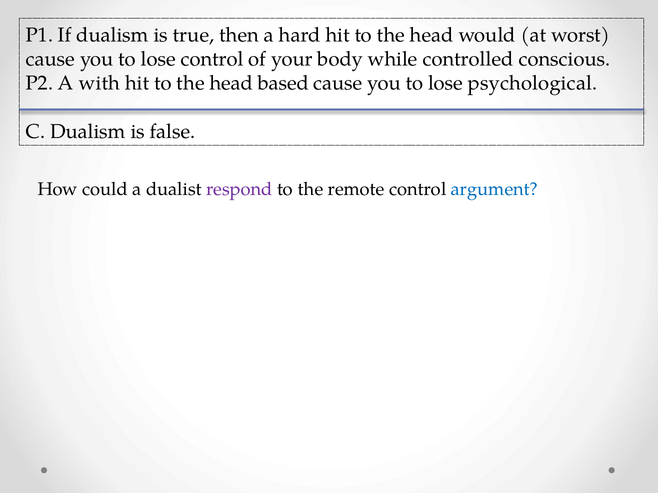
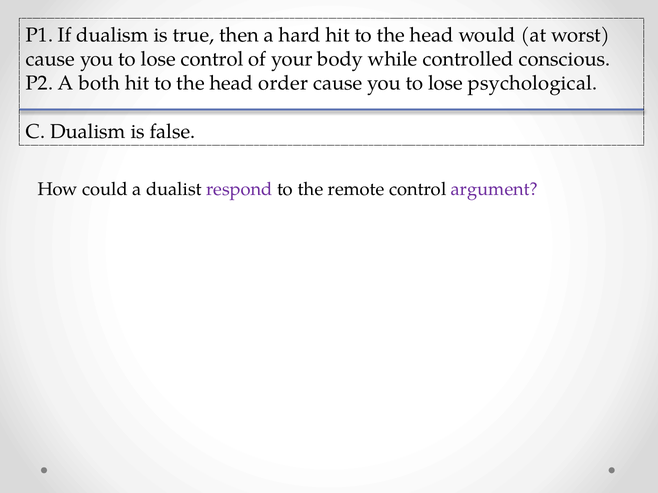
with: with -> both
based: based -> order
argument colour: blue -> purple
